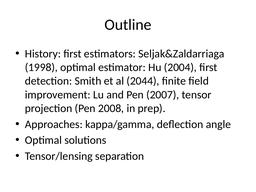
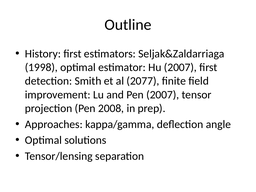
Hu 2004: 2004 -> 2007
2044: 2044 -> 2077
